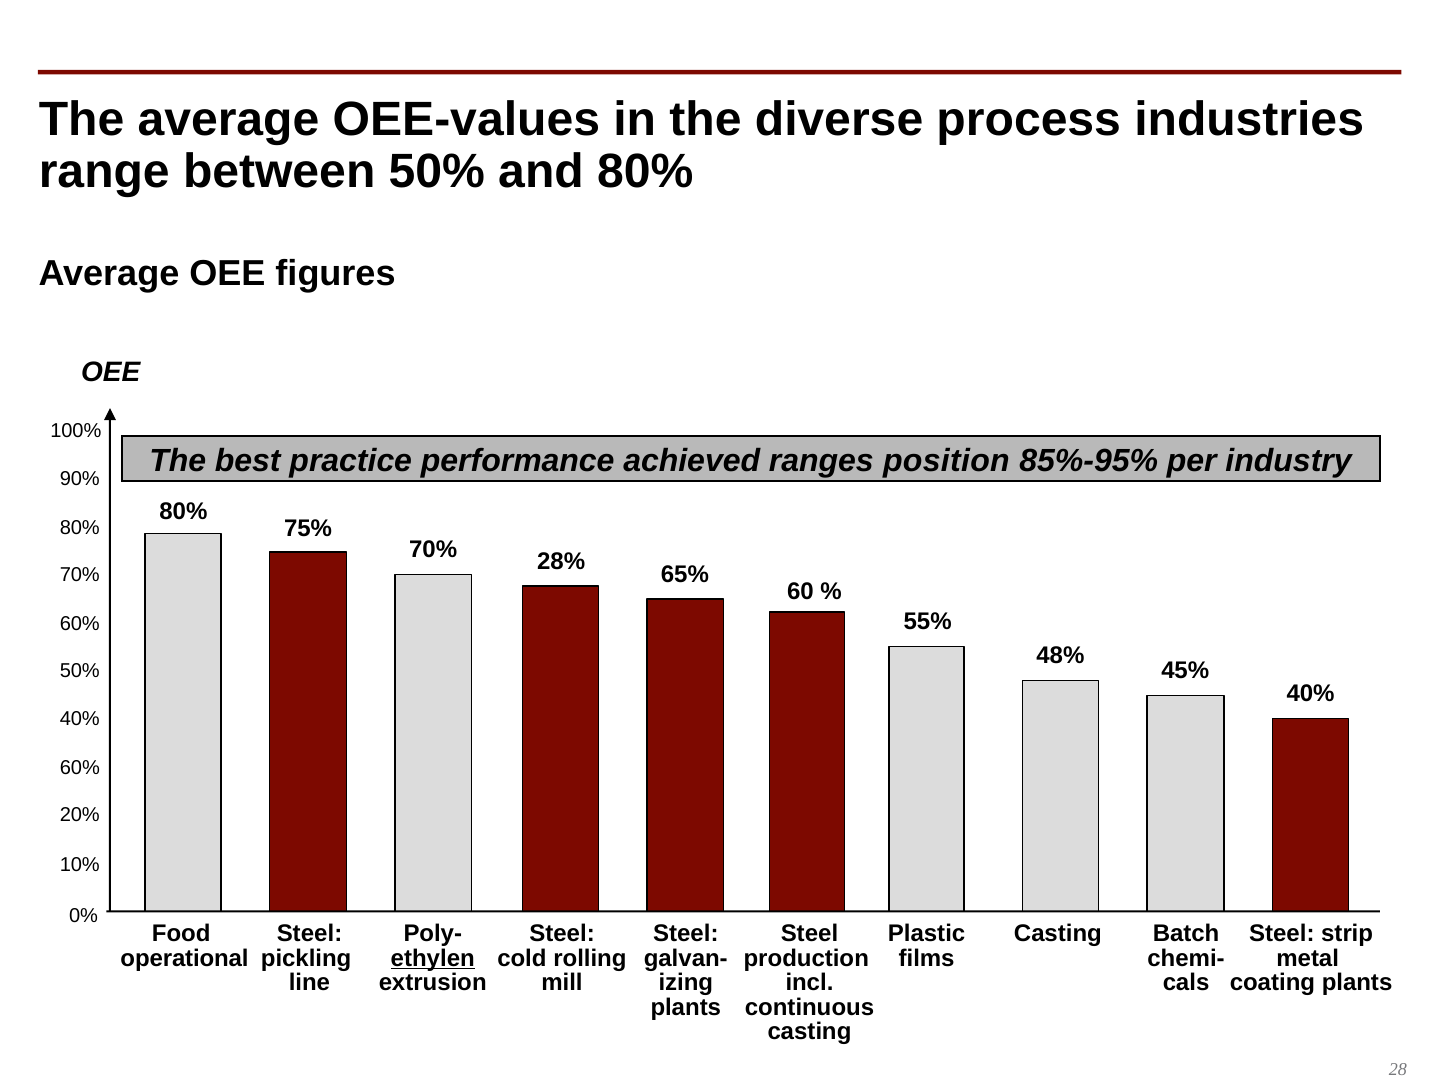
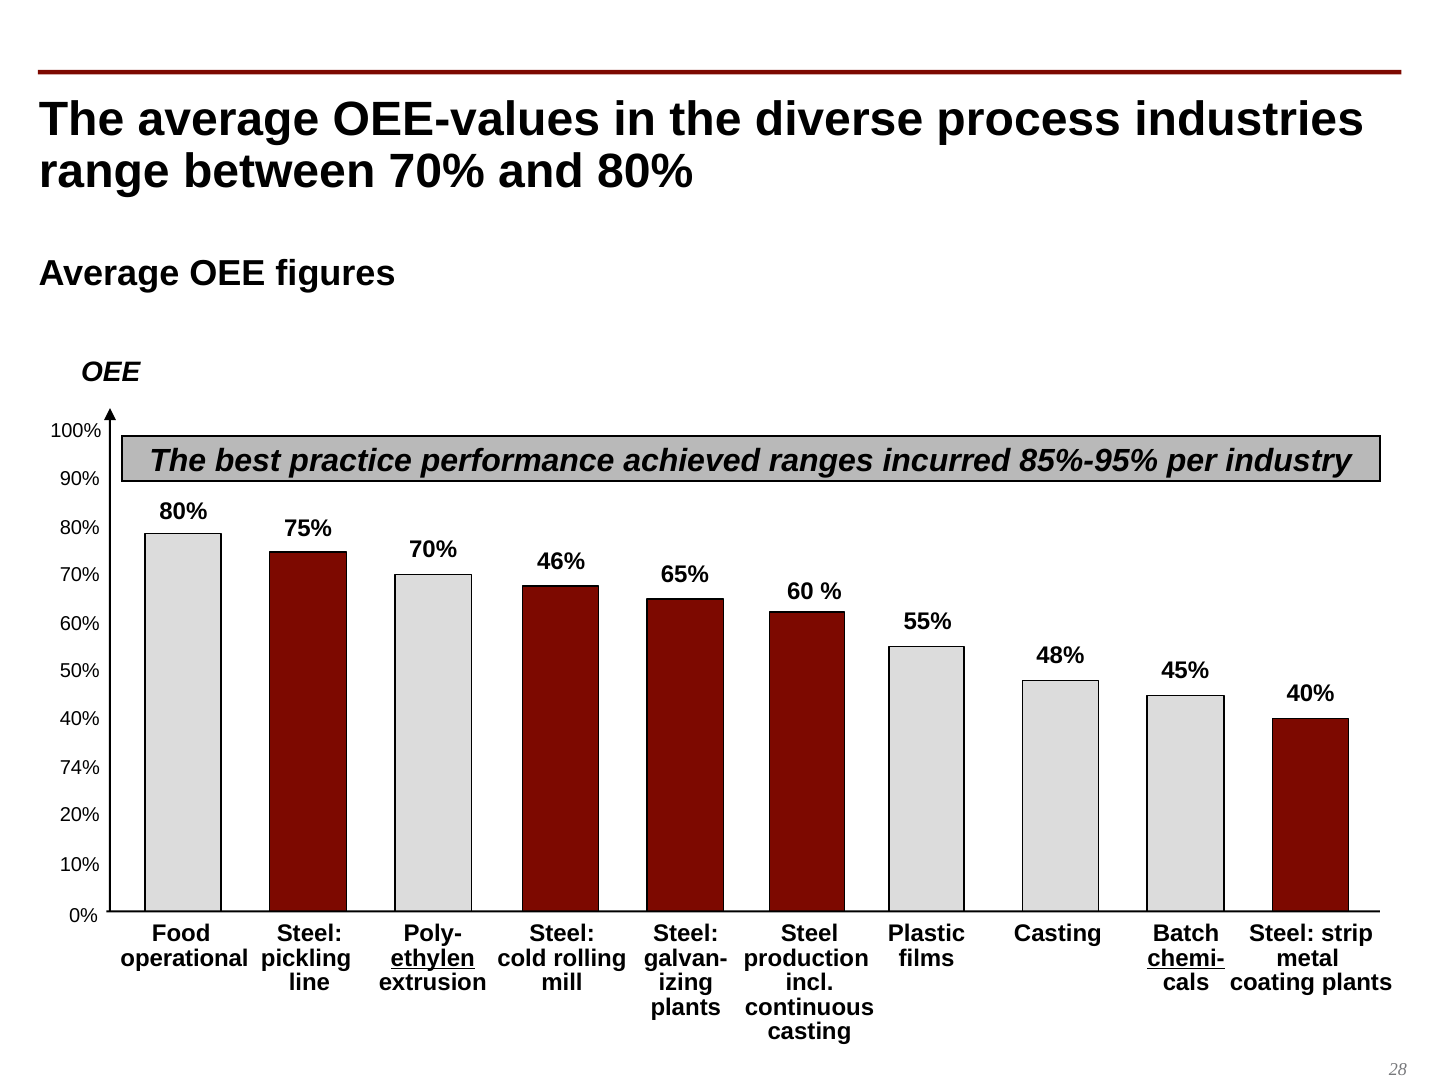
between 50%: 50% -> 70%
position: position -> incurred
28%: 28% -> 46%
60% at (80, 768): 60% -> 74%
chemi- underline: none -> present
